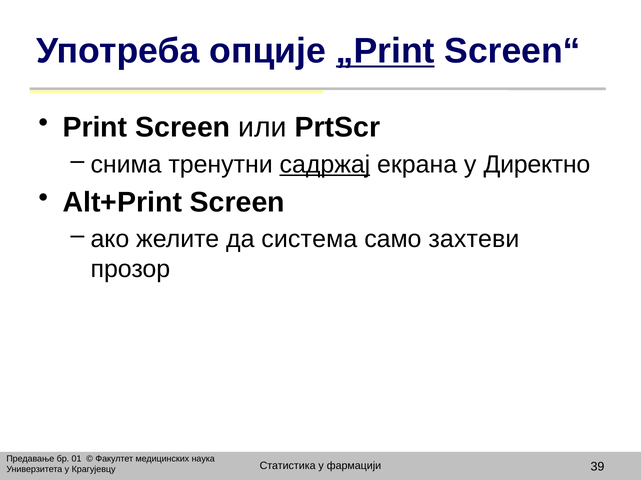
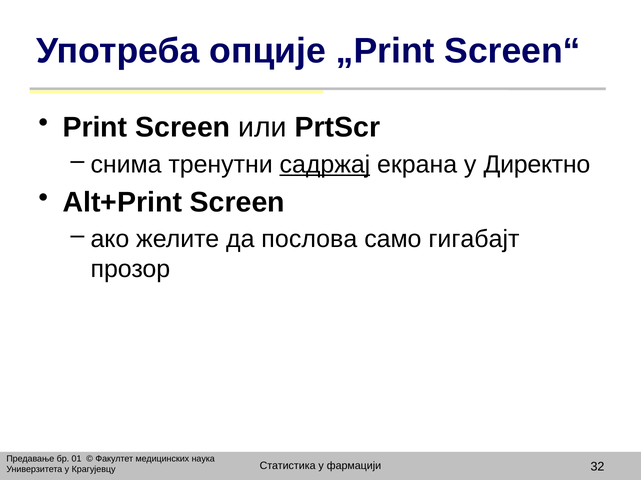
„Print underline: present -> none
система: система -> послова
захтеви: захтеви -> гигабајт
39: 39 -> 32
